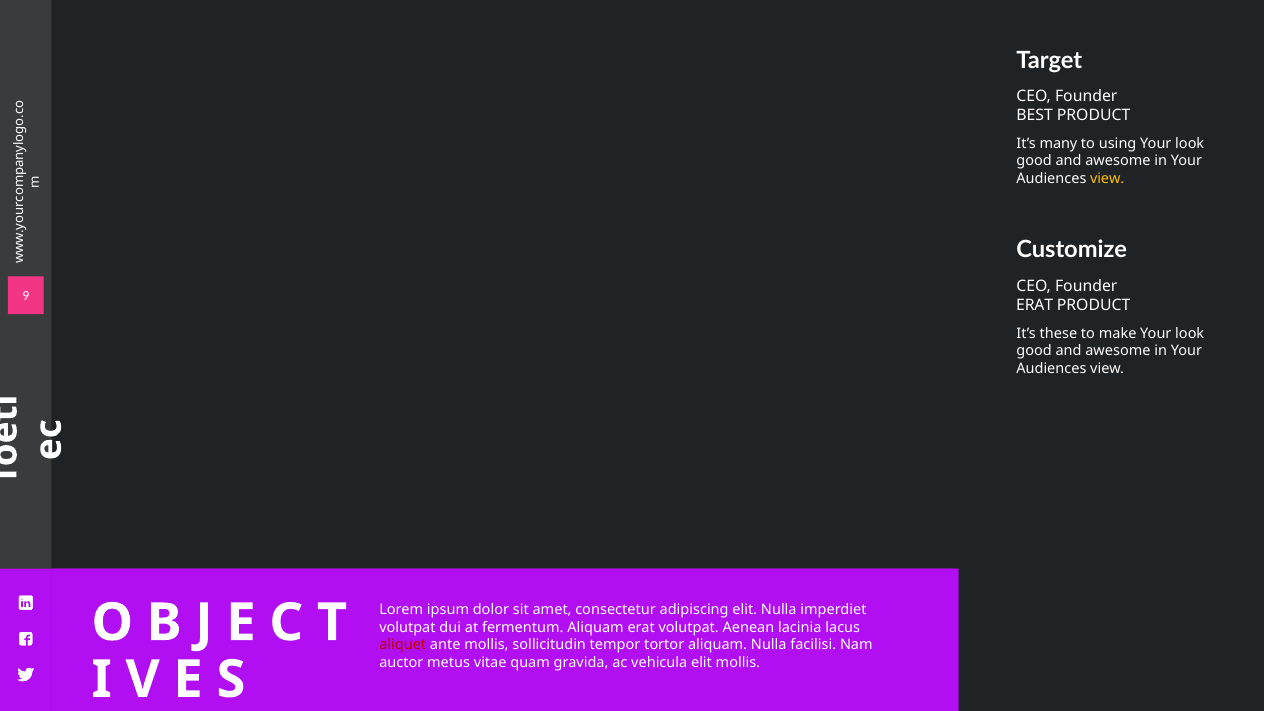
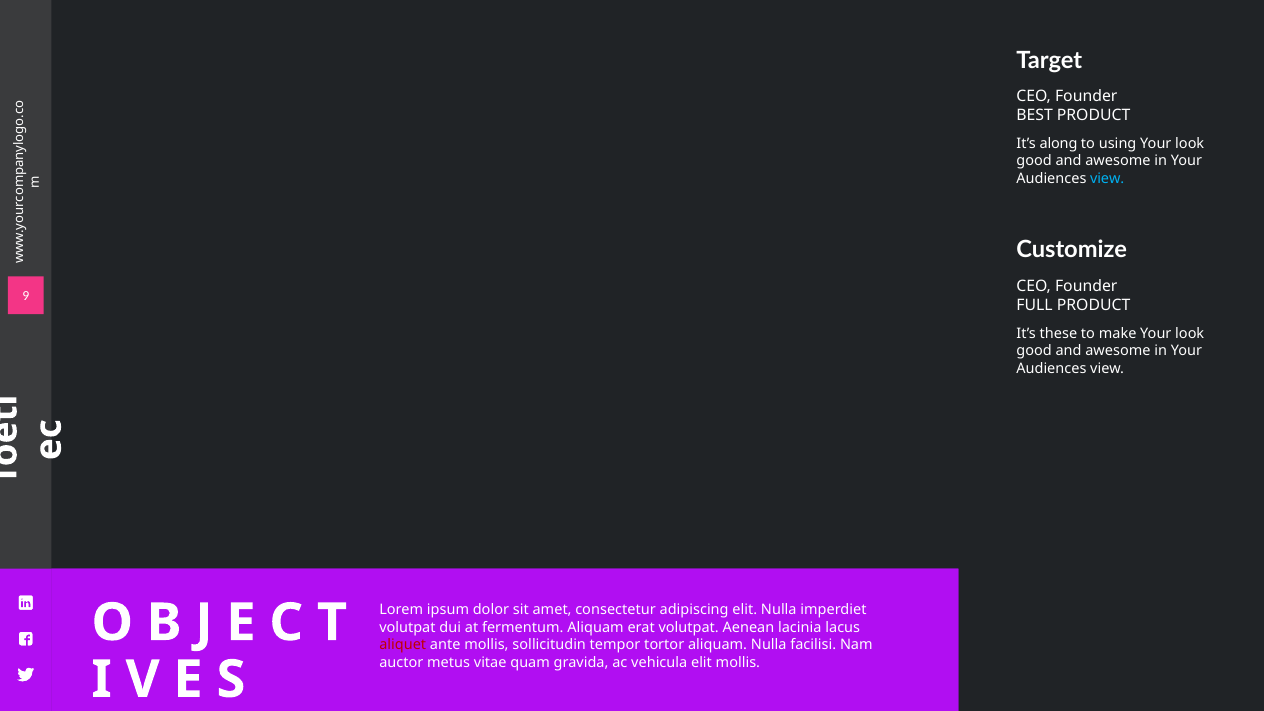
many: many -> along
view at (1107, 178) colour: yellow -> light blue
ERAT at (1035, 306): ERAT -> FULL
